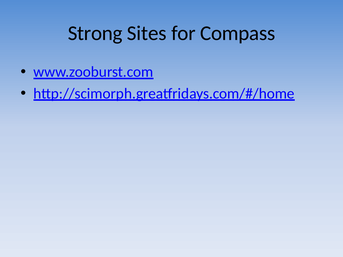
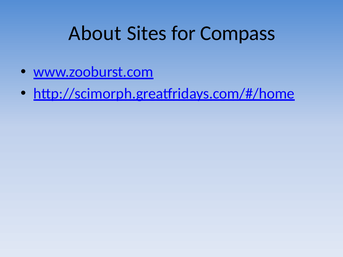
Strong: Strong -> About
